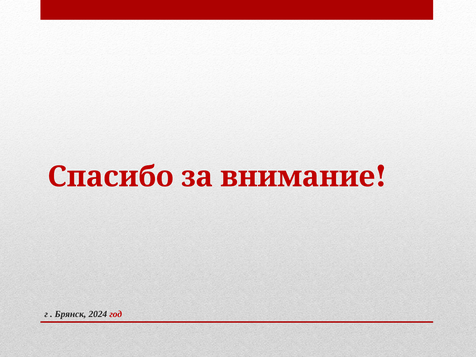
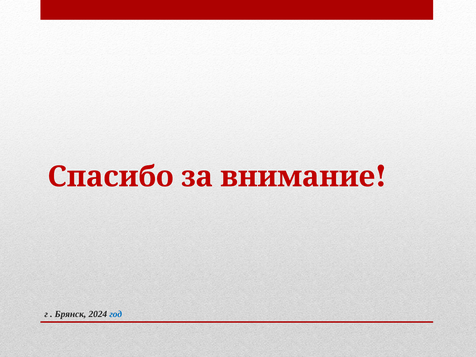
год colour: red -> blue
